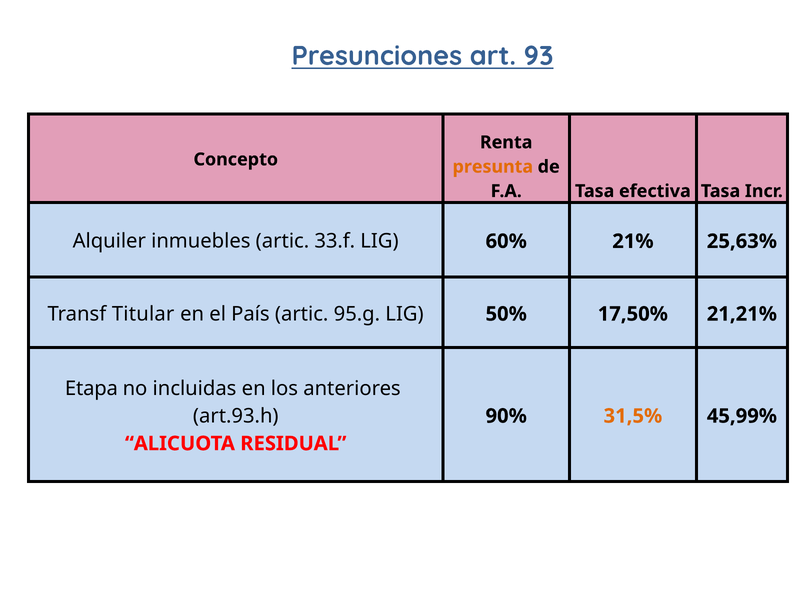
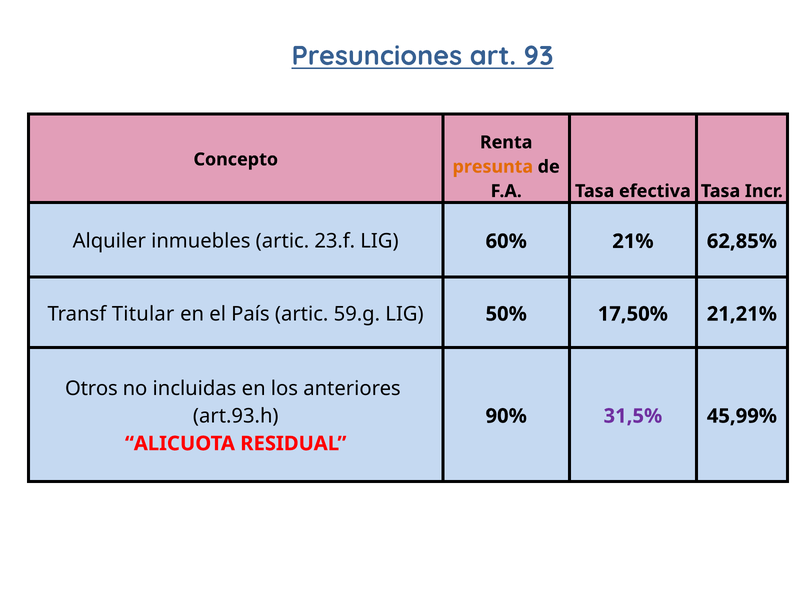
33.f: 33.f -> 23.f
25,63%: 25,63% -> 62,85%
95.g: 95.g -> 59.g
Etapa: Etapa -> Otros
31,5% colour: orange -> purple
